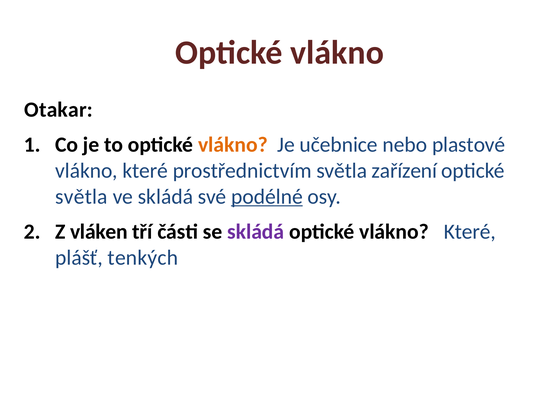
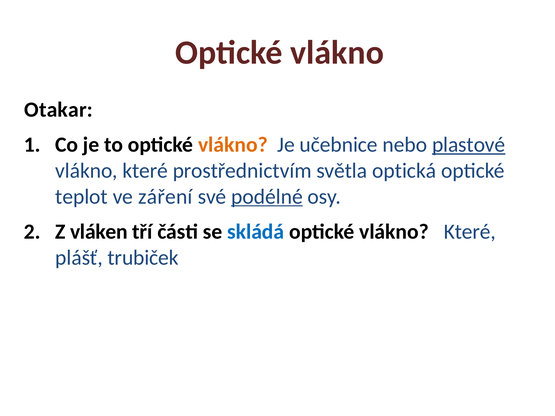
plastové underline: none -> present
zařízení: zařízení -> optická
světla at (81, 197): světla -> teplot
ve skládá: skládá -> záření
skládá at (256, 232) colour: purple -> blue
tenkých: tenkých -> trubiček
